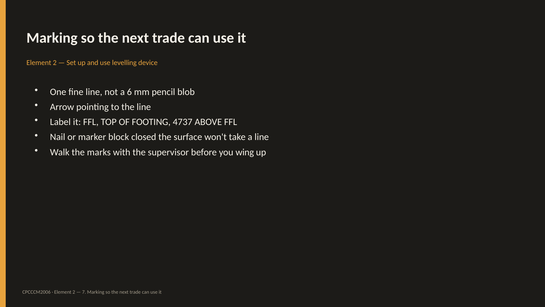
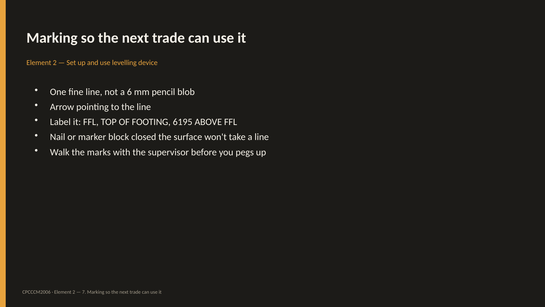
4737: 4737 -> 6195
wing: wing -> pegs
